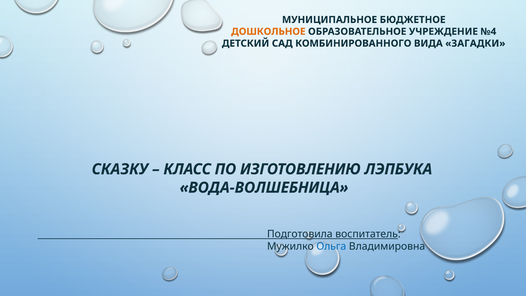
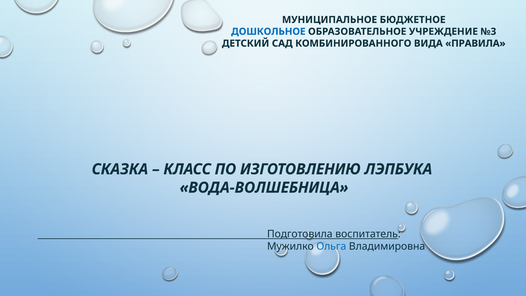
ДОШКОЛЬНОЕ colour: orange -> blue
№4: №4 -> №3
ЗАГАДКИ: ЗАГАДКИ -> ПРАВИЛА
СКАЗКУ: СКАЗКУ -> СКАЗКА
